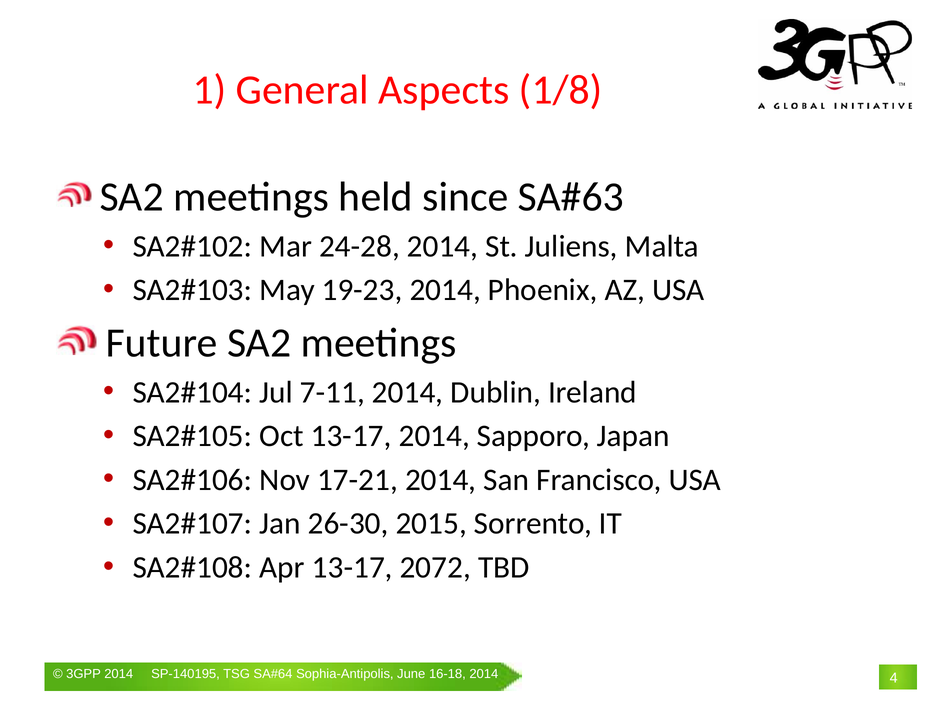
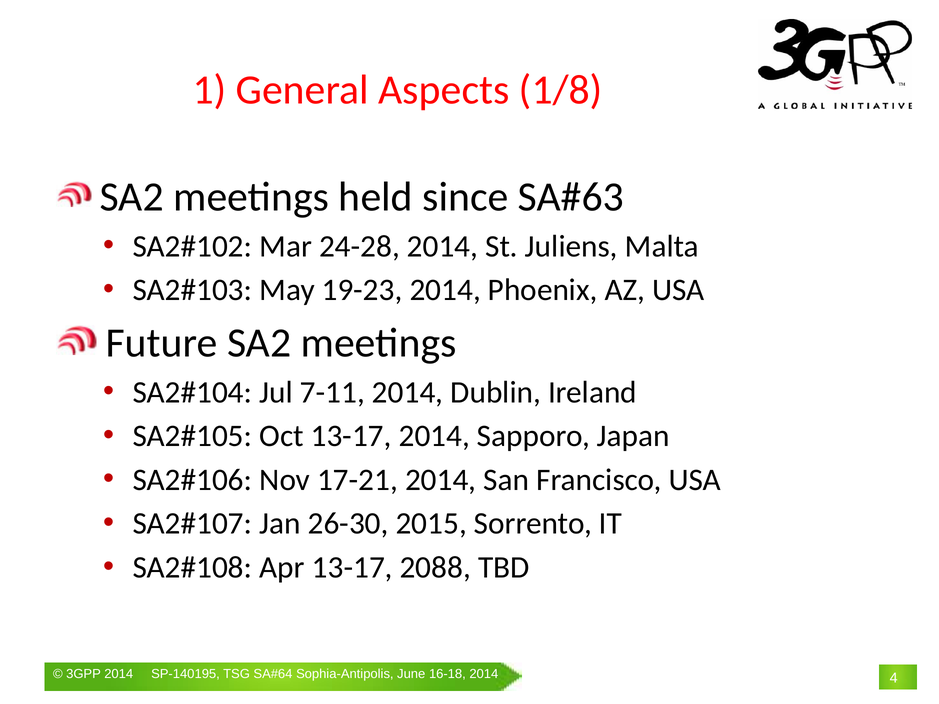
2072: 2072 -> 2088
